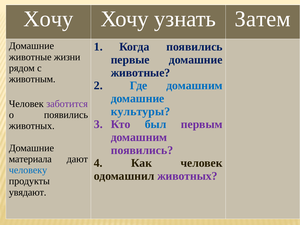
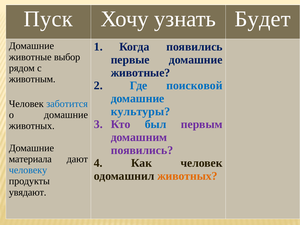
Хочу at (48, 19): Хочу -> Пуск
Затем: Затем -> Будет
жизни: жизни -> выбор
Где домашним: домашним -> поисковой
заботится colour: purple -> blue
о появились: появились -> домашние
животных at (187, 176) colour: purple -> orange
